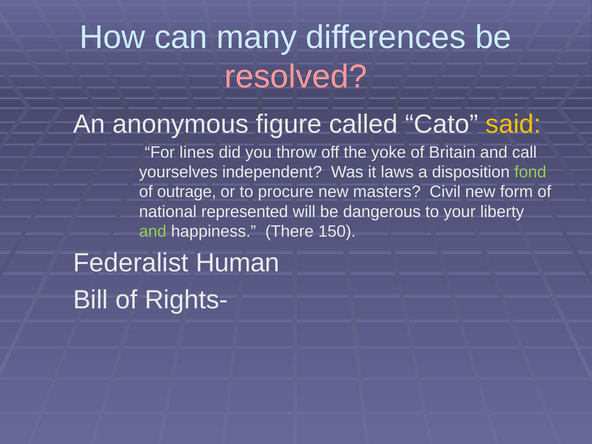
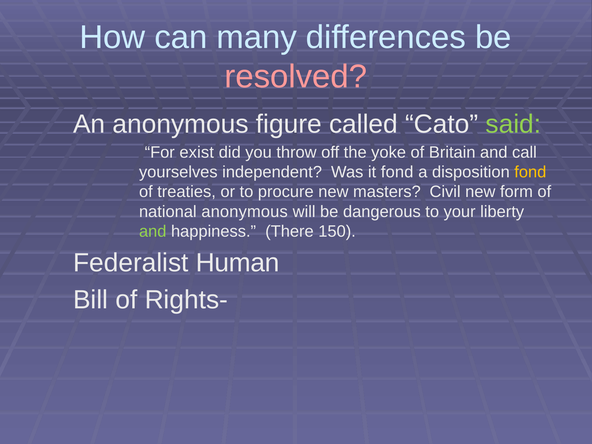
said colour: yellow -> light green
lines: lines -> exist
it laws: laws -> fond
fond at (530, 172) colour: light green -> yellow
outrage: outrage -> treaties
national represented: represented -> anonymous
